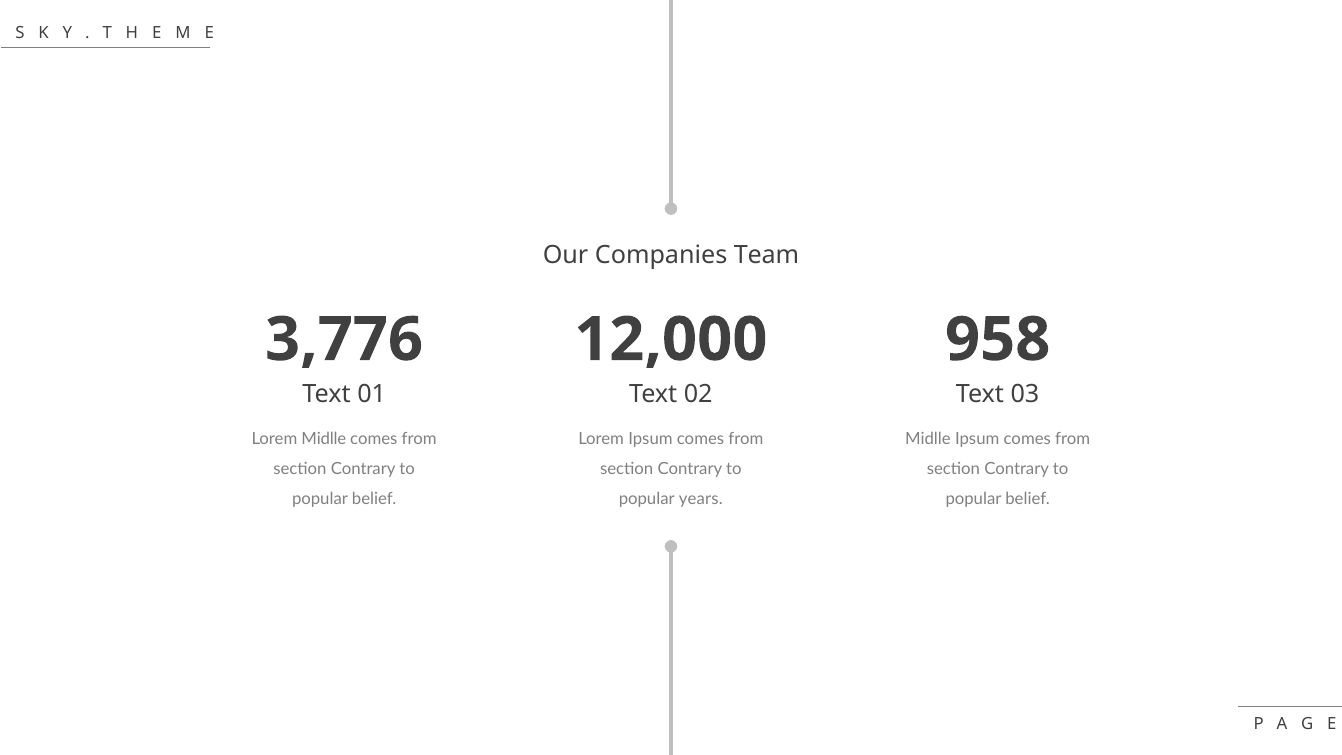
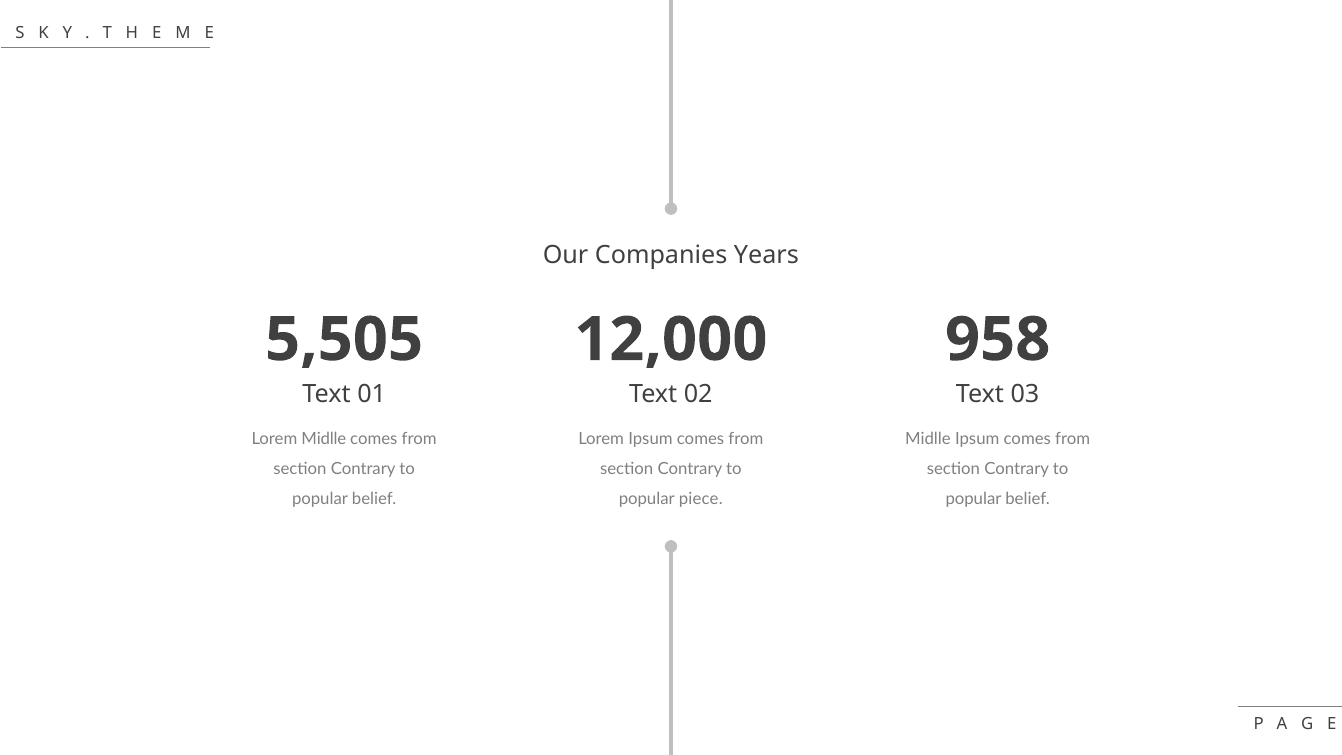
Team: Team -> Years
3,776: 3,776 -> 5,505
years: years -> piece
